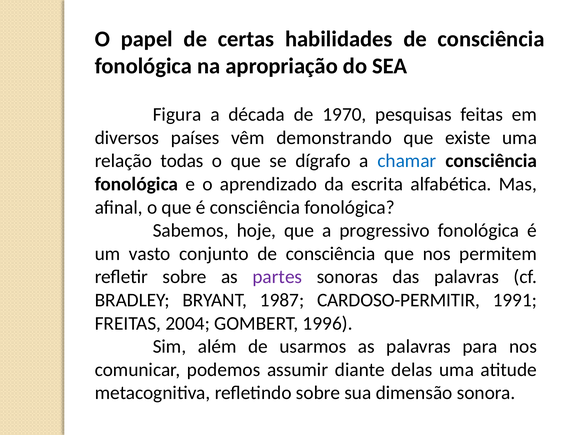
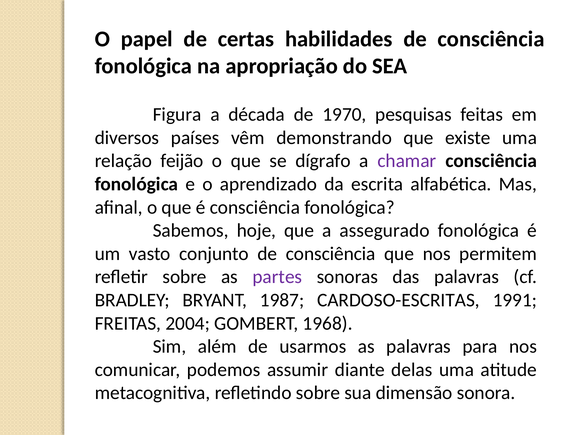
todas: todas -> feijão
chamar colour: blue -> purple
progressivo: progressivo -> assegurado
CARDOSO-PERMITIR: CARDOSO-PERMITIR -> CARDOSO-ESCRITAS
1996: 1996 -> 1968
